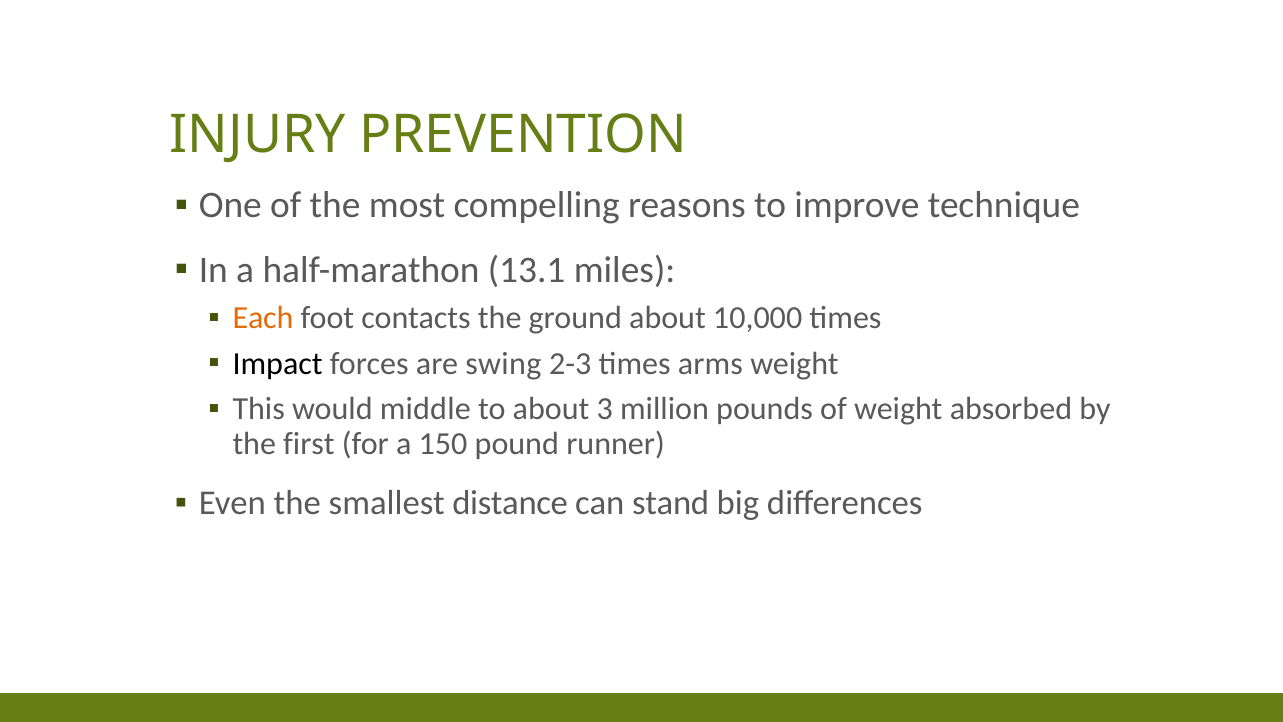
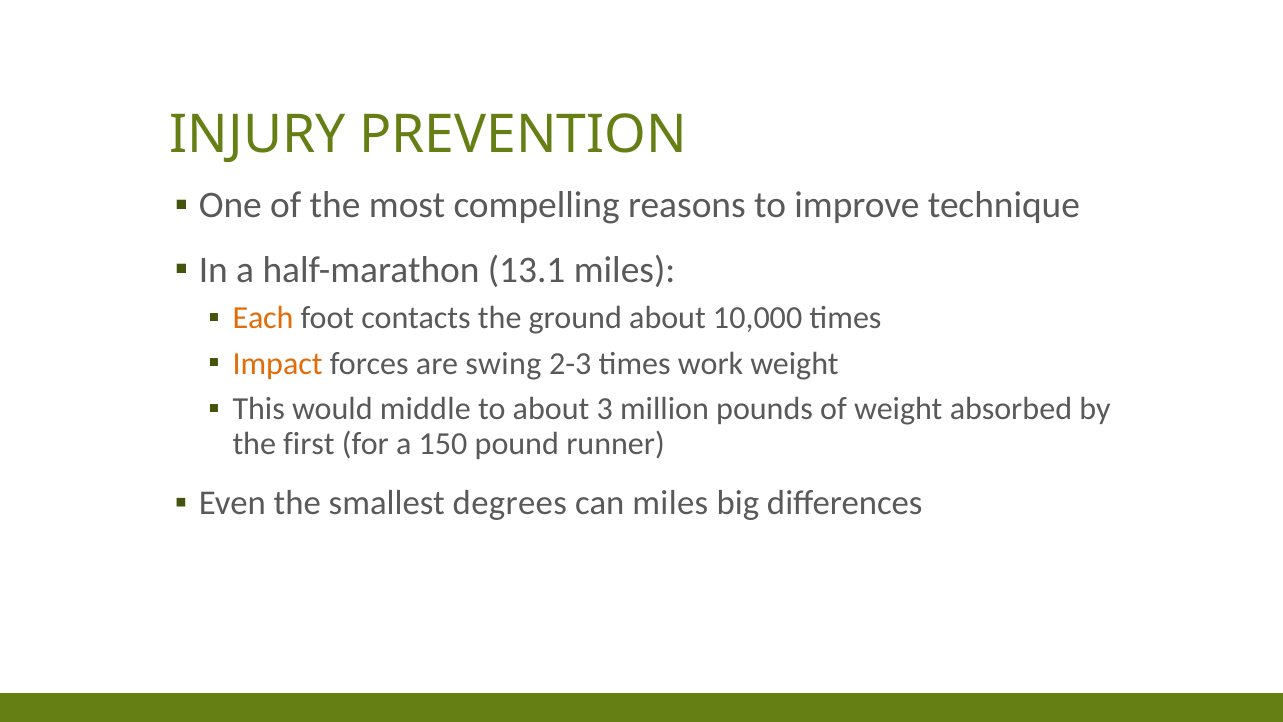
Impact colour: black -> orange
arms: arms -> work
distance: distance -> degrees
can stand: stand -> miles
